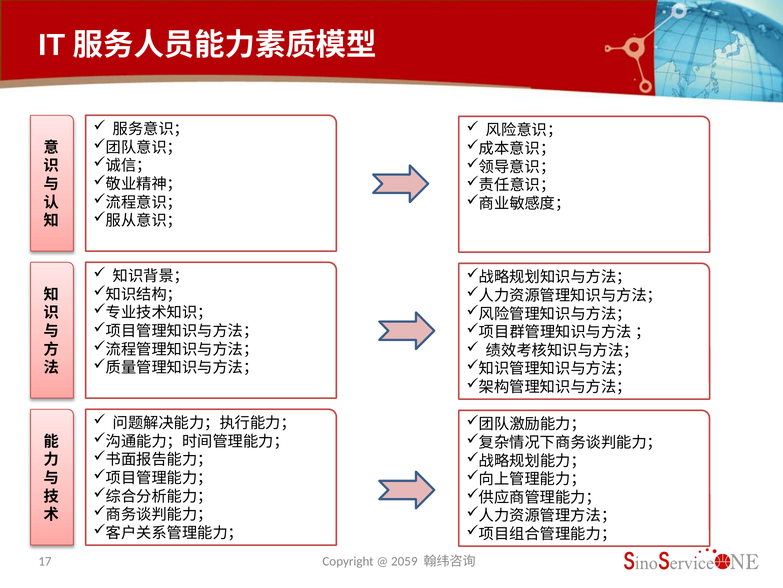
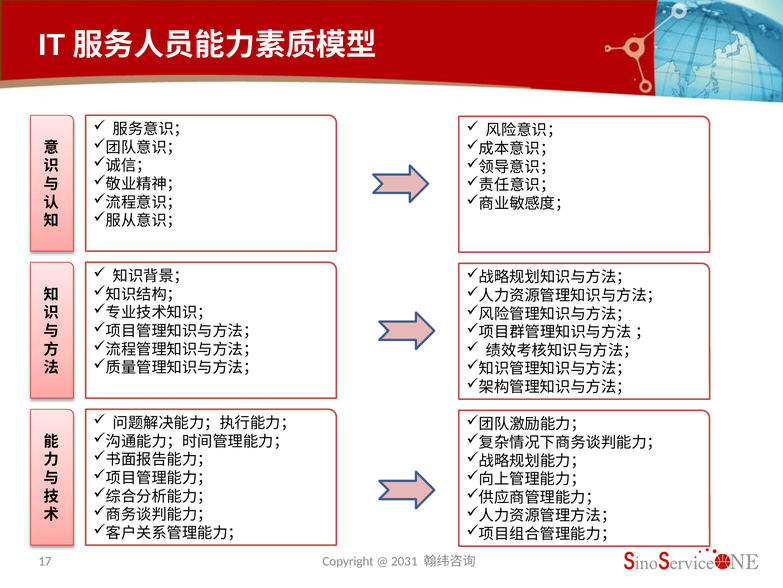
2059: 2059 -> 2031
